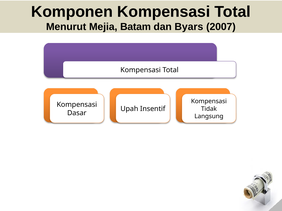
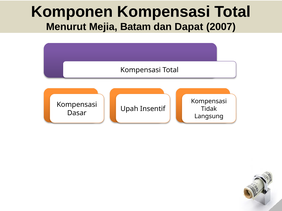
Byars: Byars -> Dapat
